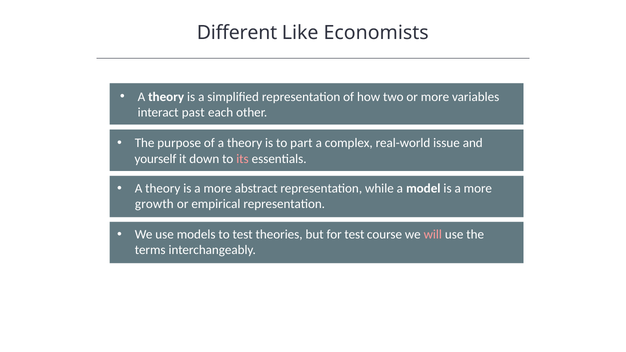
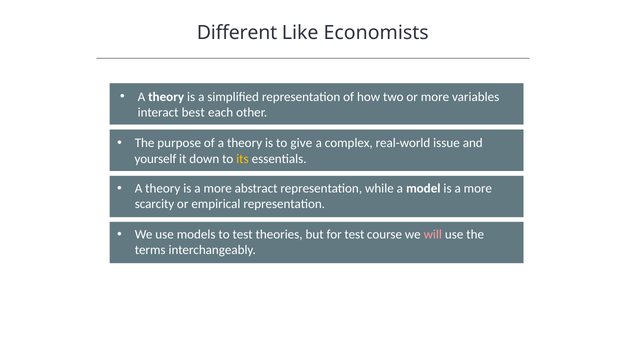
past: past -> best
part: part -> give
its colour: pink -> yellow
growth: growth -> scarcity
